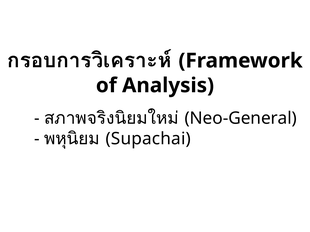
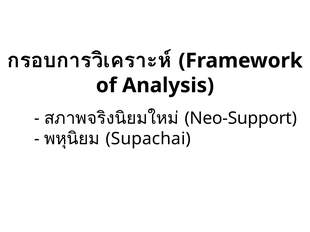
Neo-General: Neo-General -> Neo-Support
